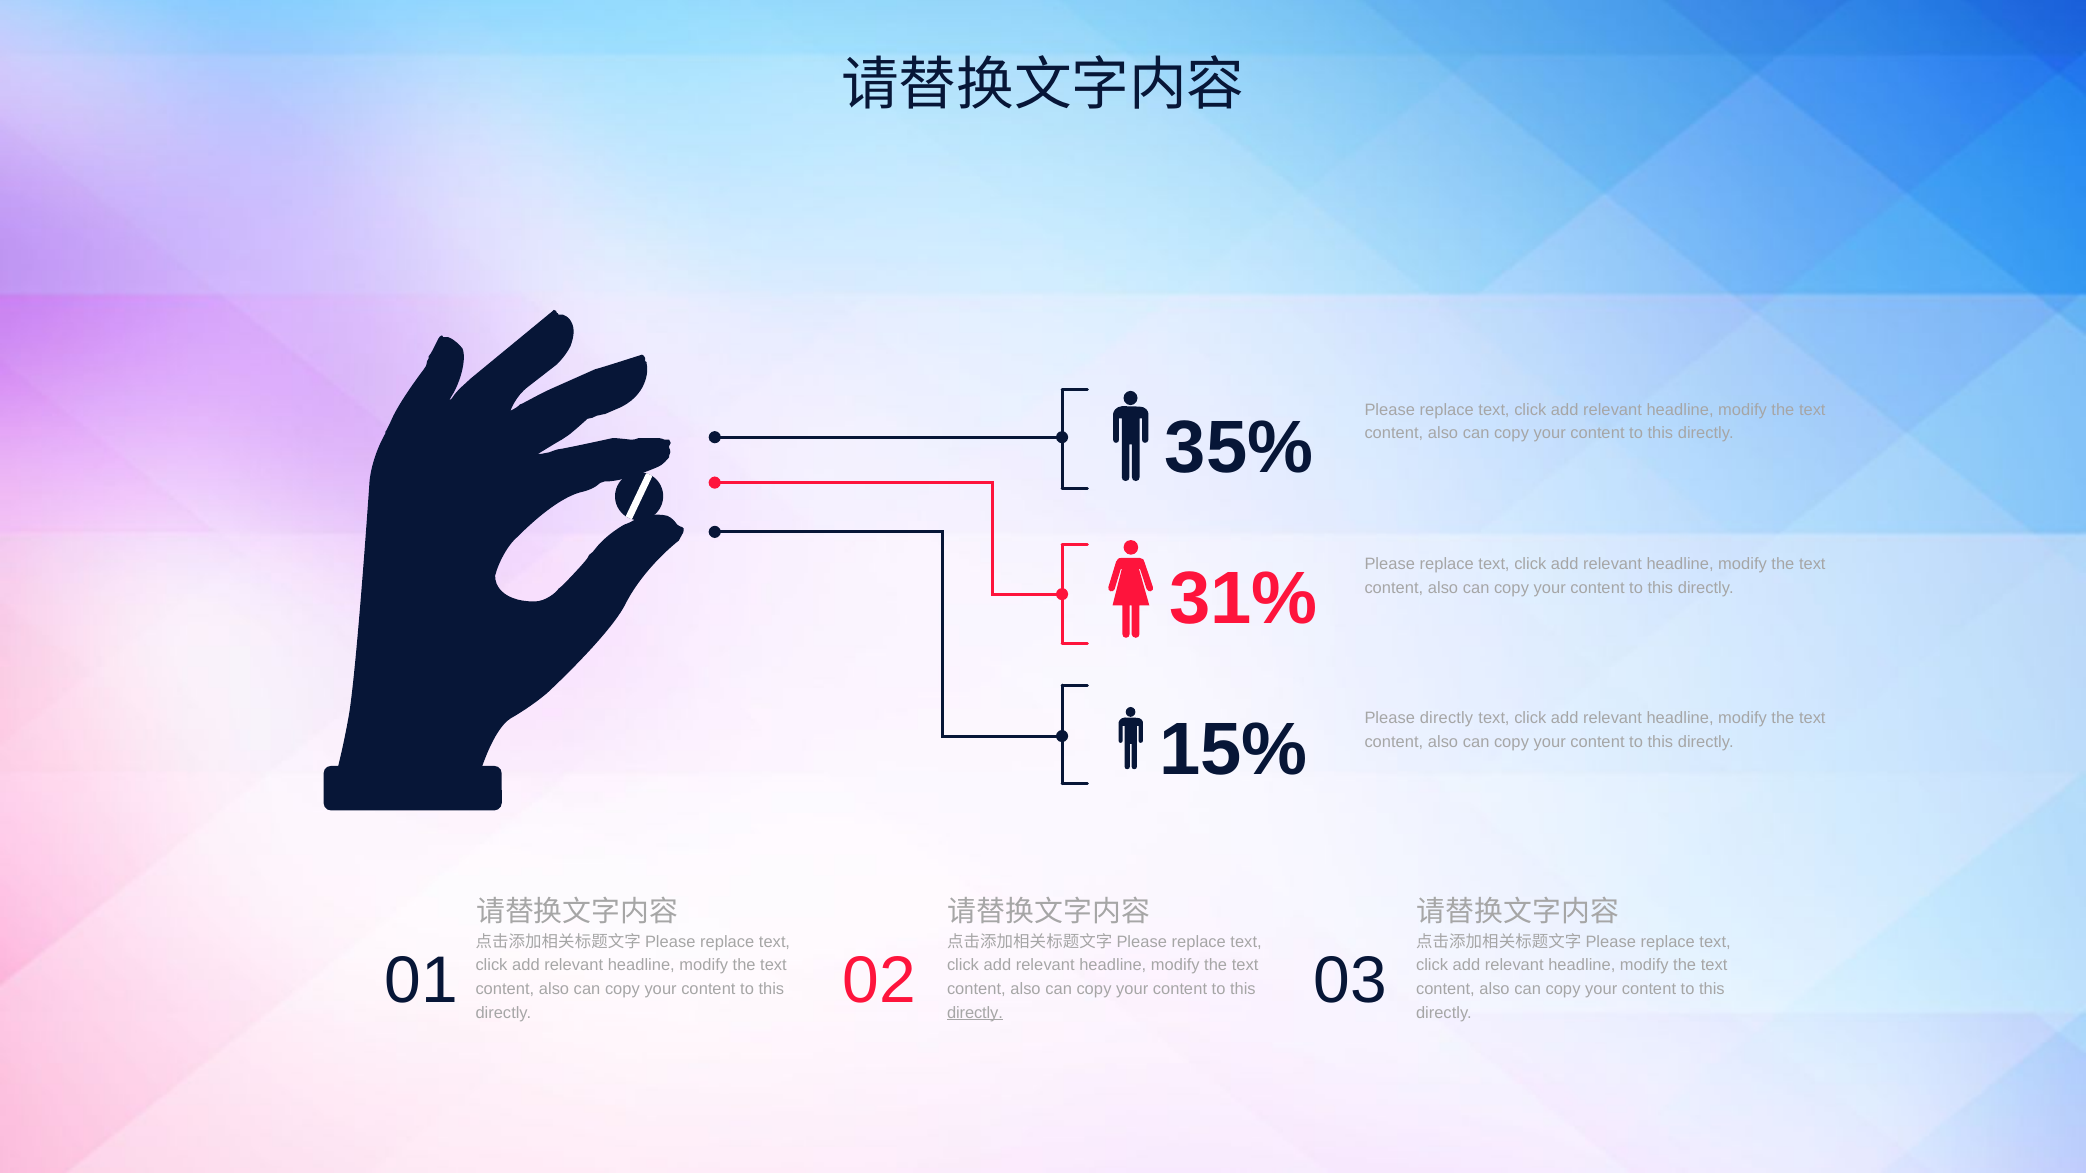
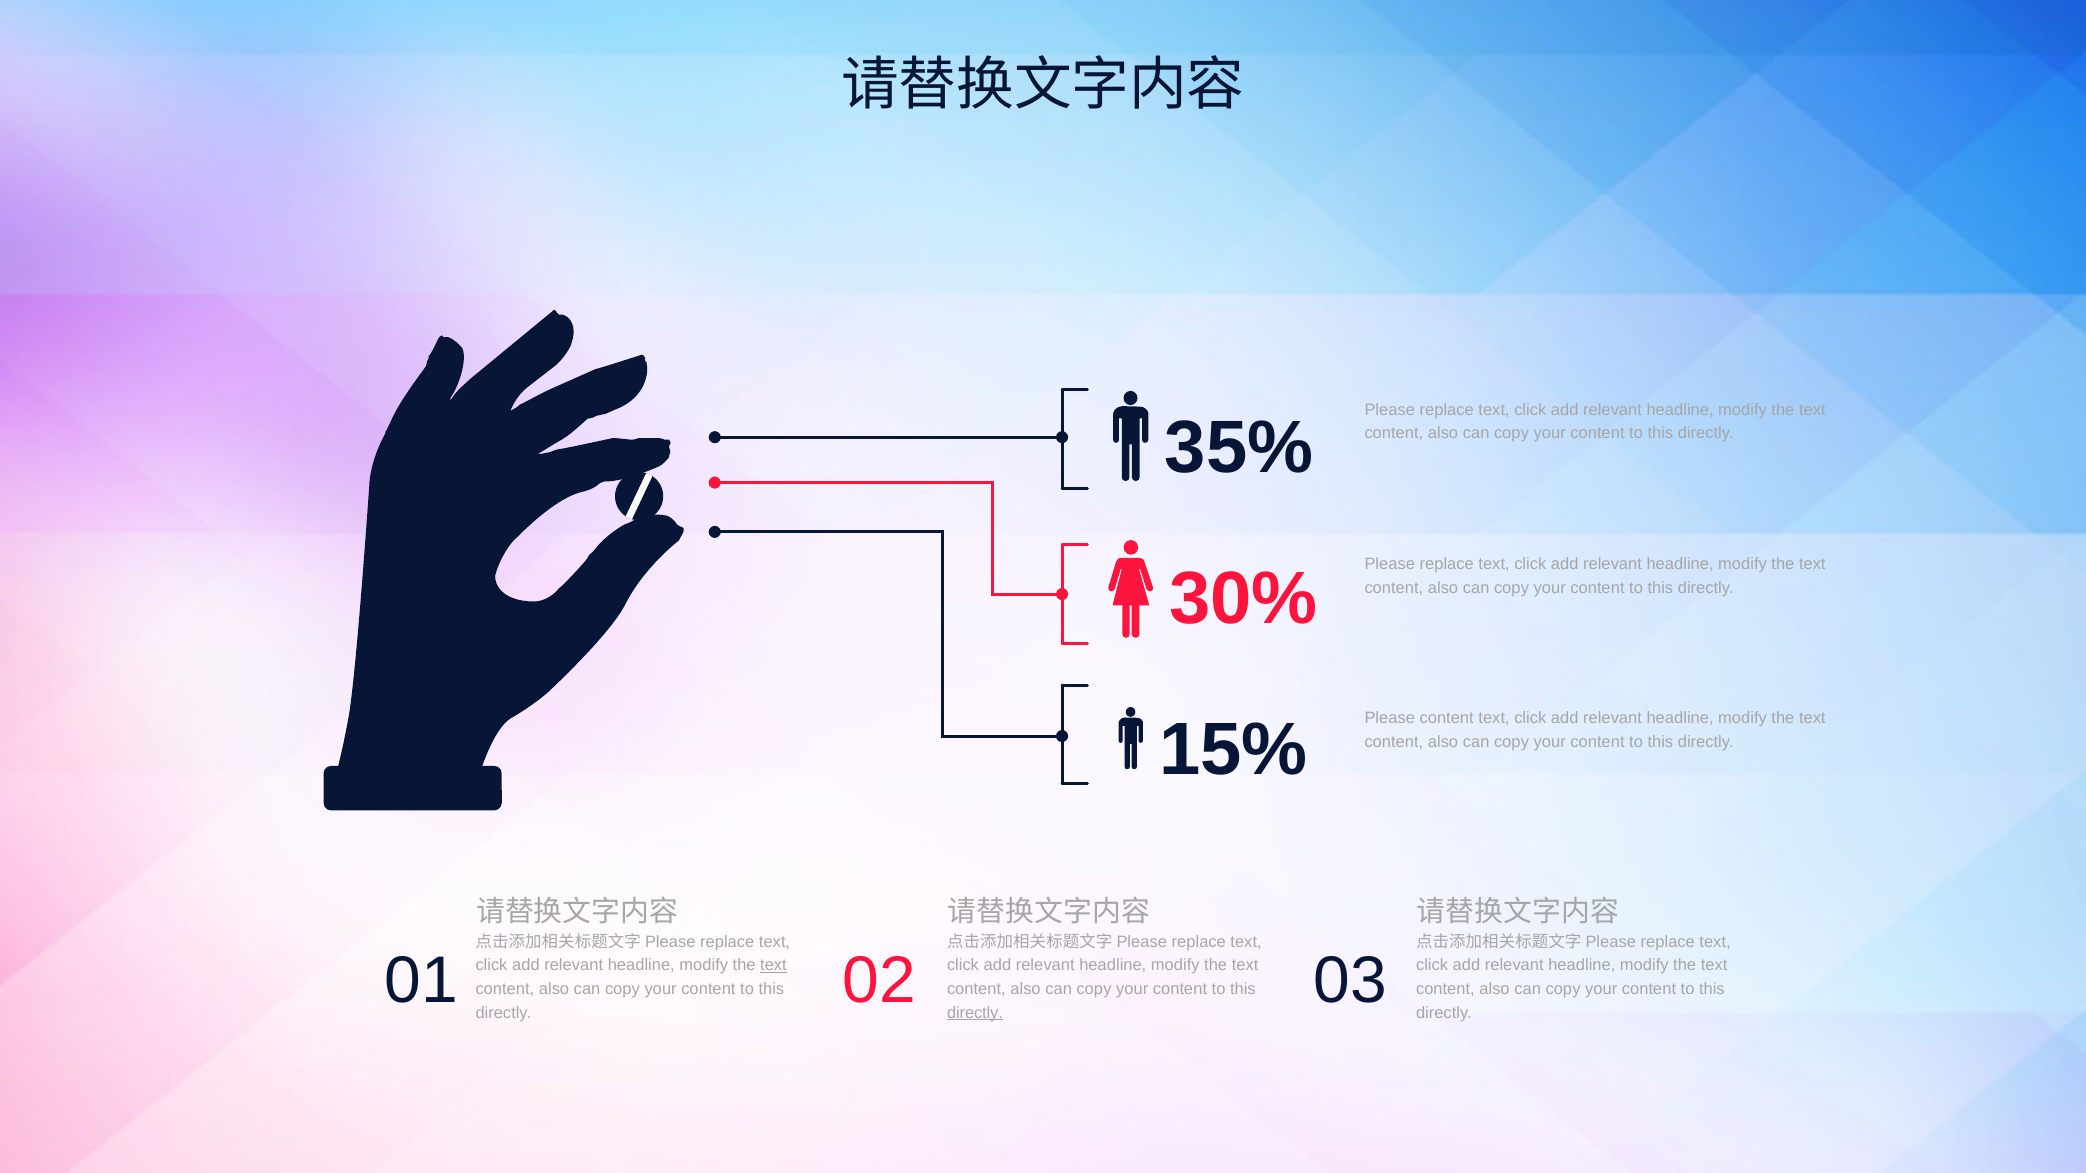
31%: 31% -> 30%
Please directly: directly -> content
text at (774, 966) underline: none -> present
